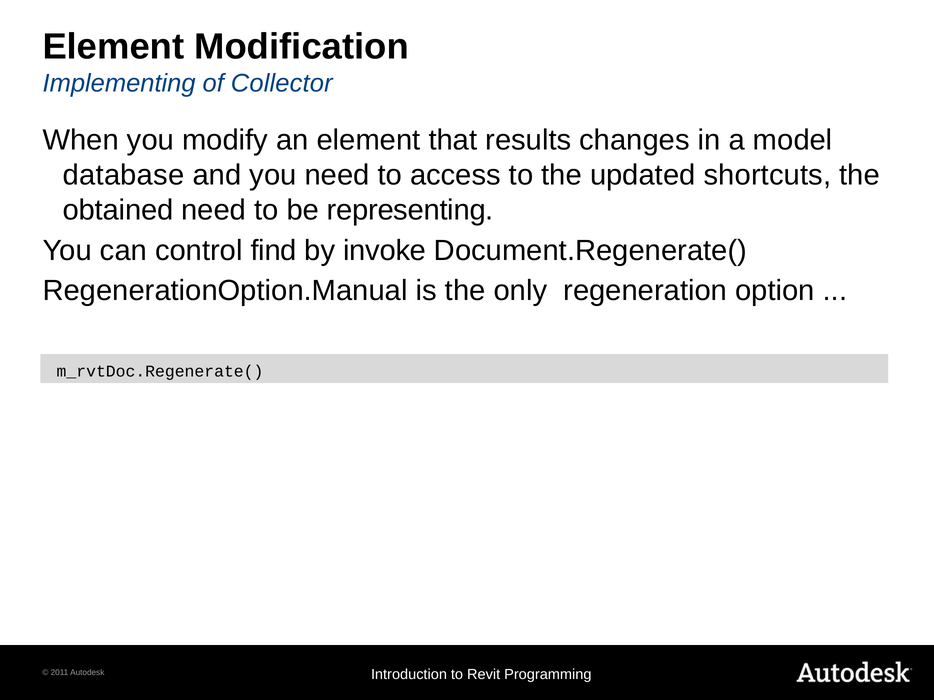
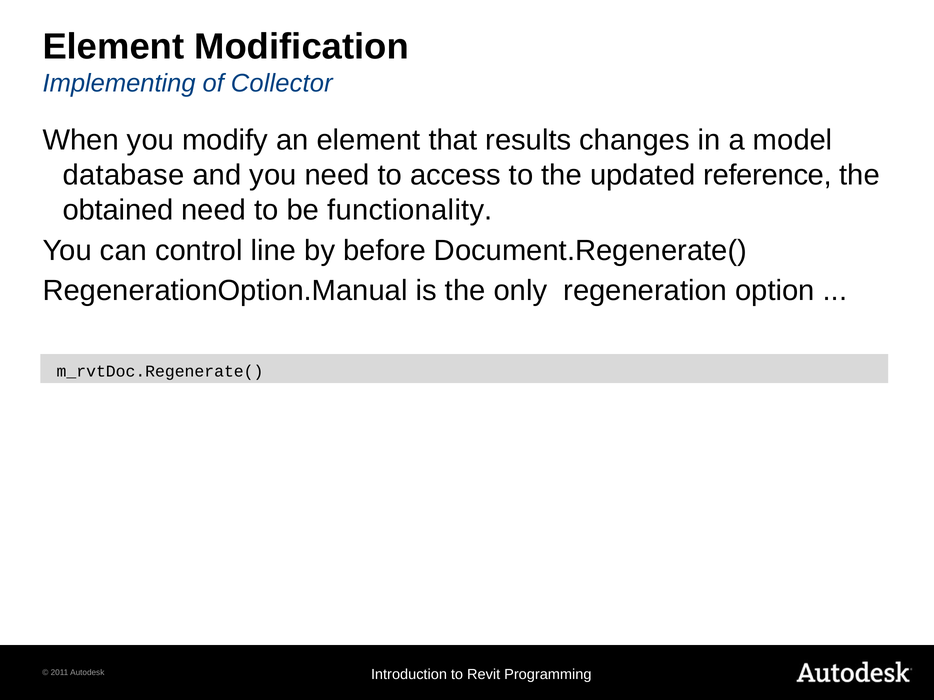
shortcuts: shortcuts -> reference
representing: representing -> functionality
find: find -> line
invoke: invoke -> before
